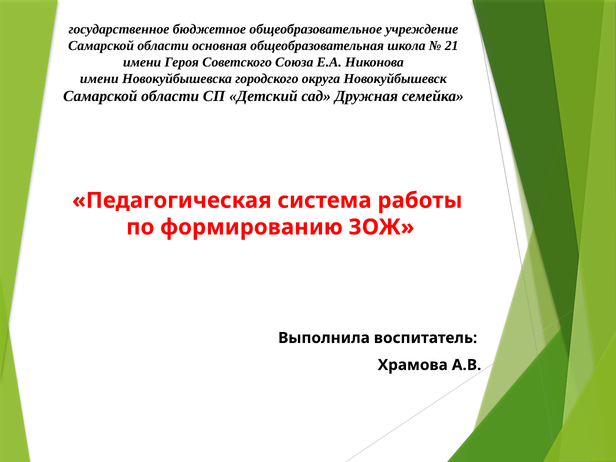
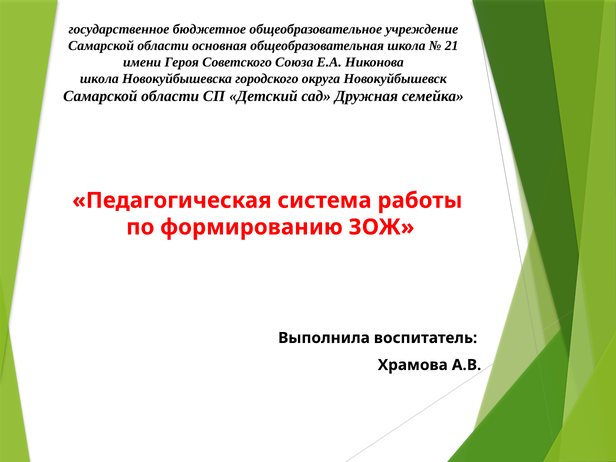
имени at (99, 79): имени -> школа
